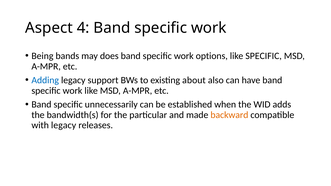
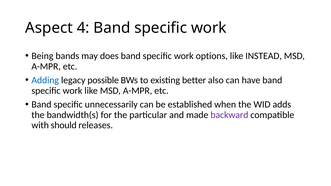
like SPECIFIC: SPECIFIC -> INSTEAD
support: support -> possible
about: about -> better
backward colour: orange -> purple
with legacy: legacy -> should
